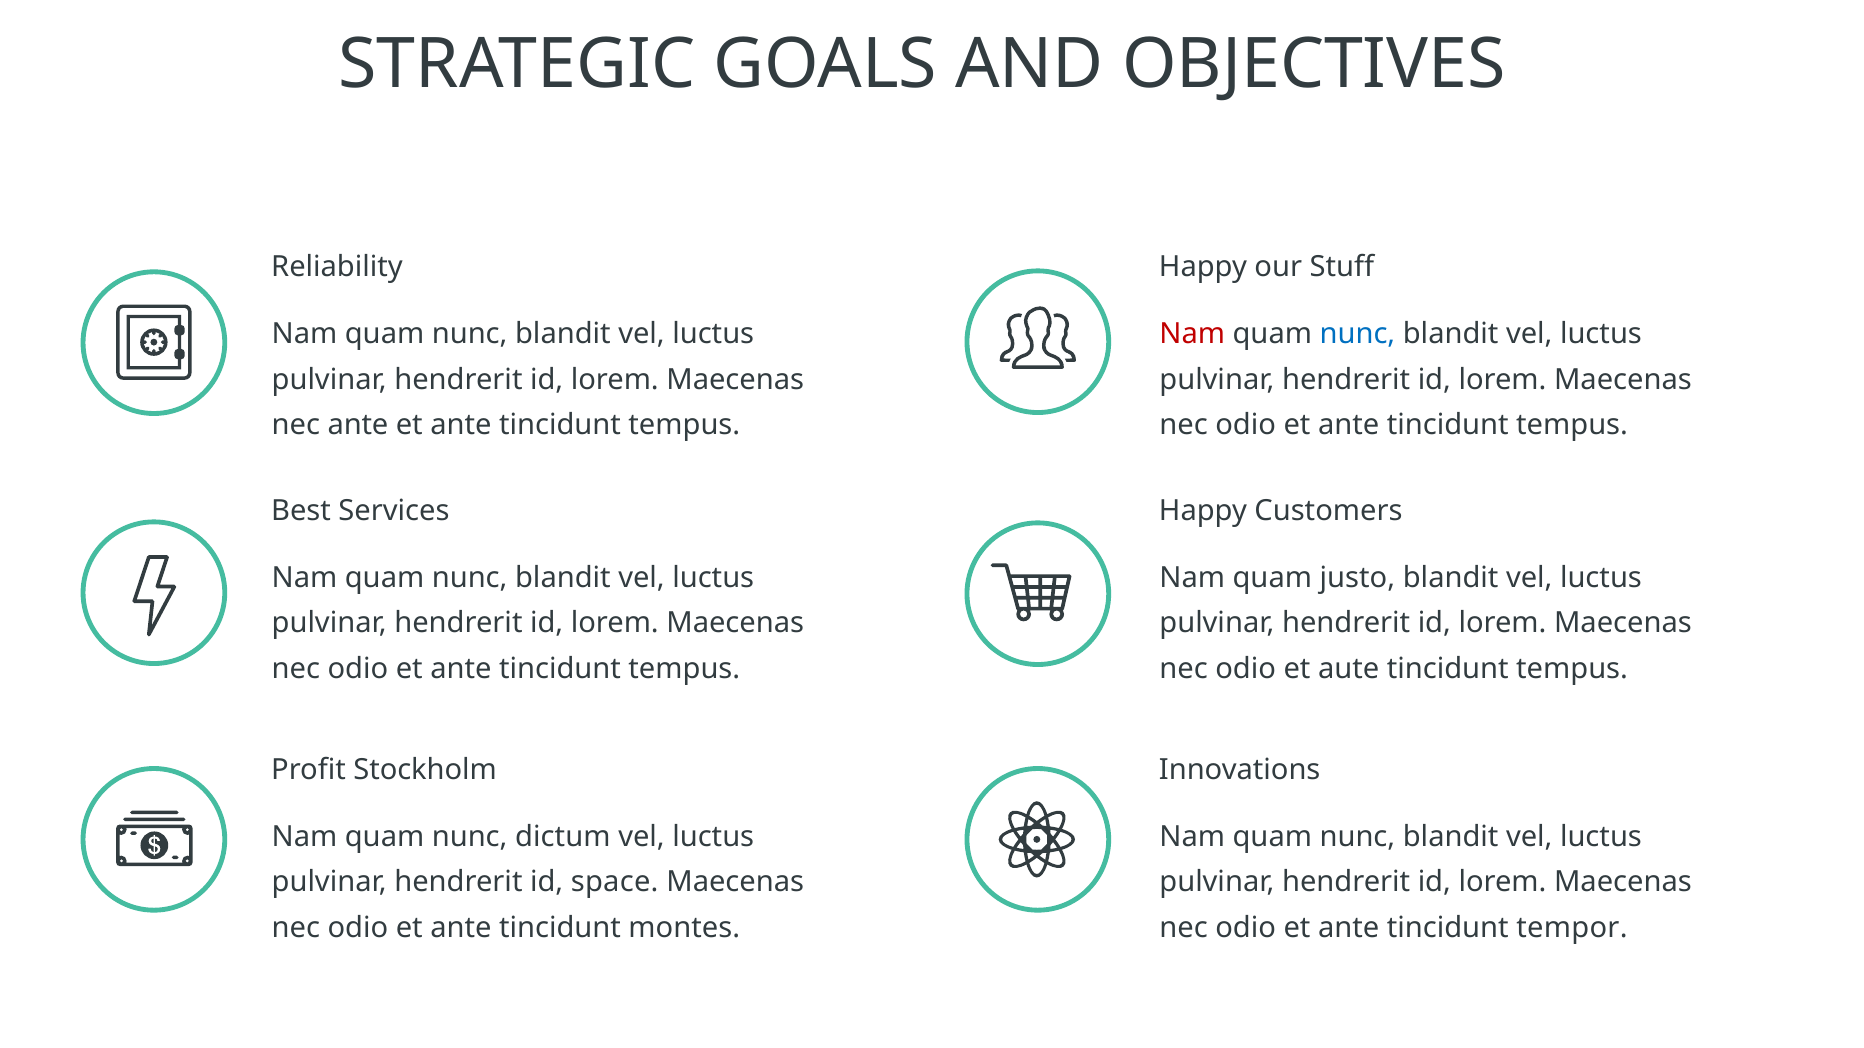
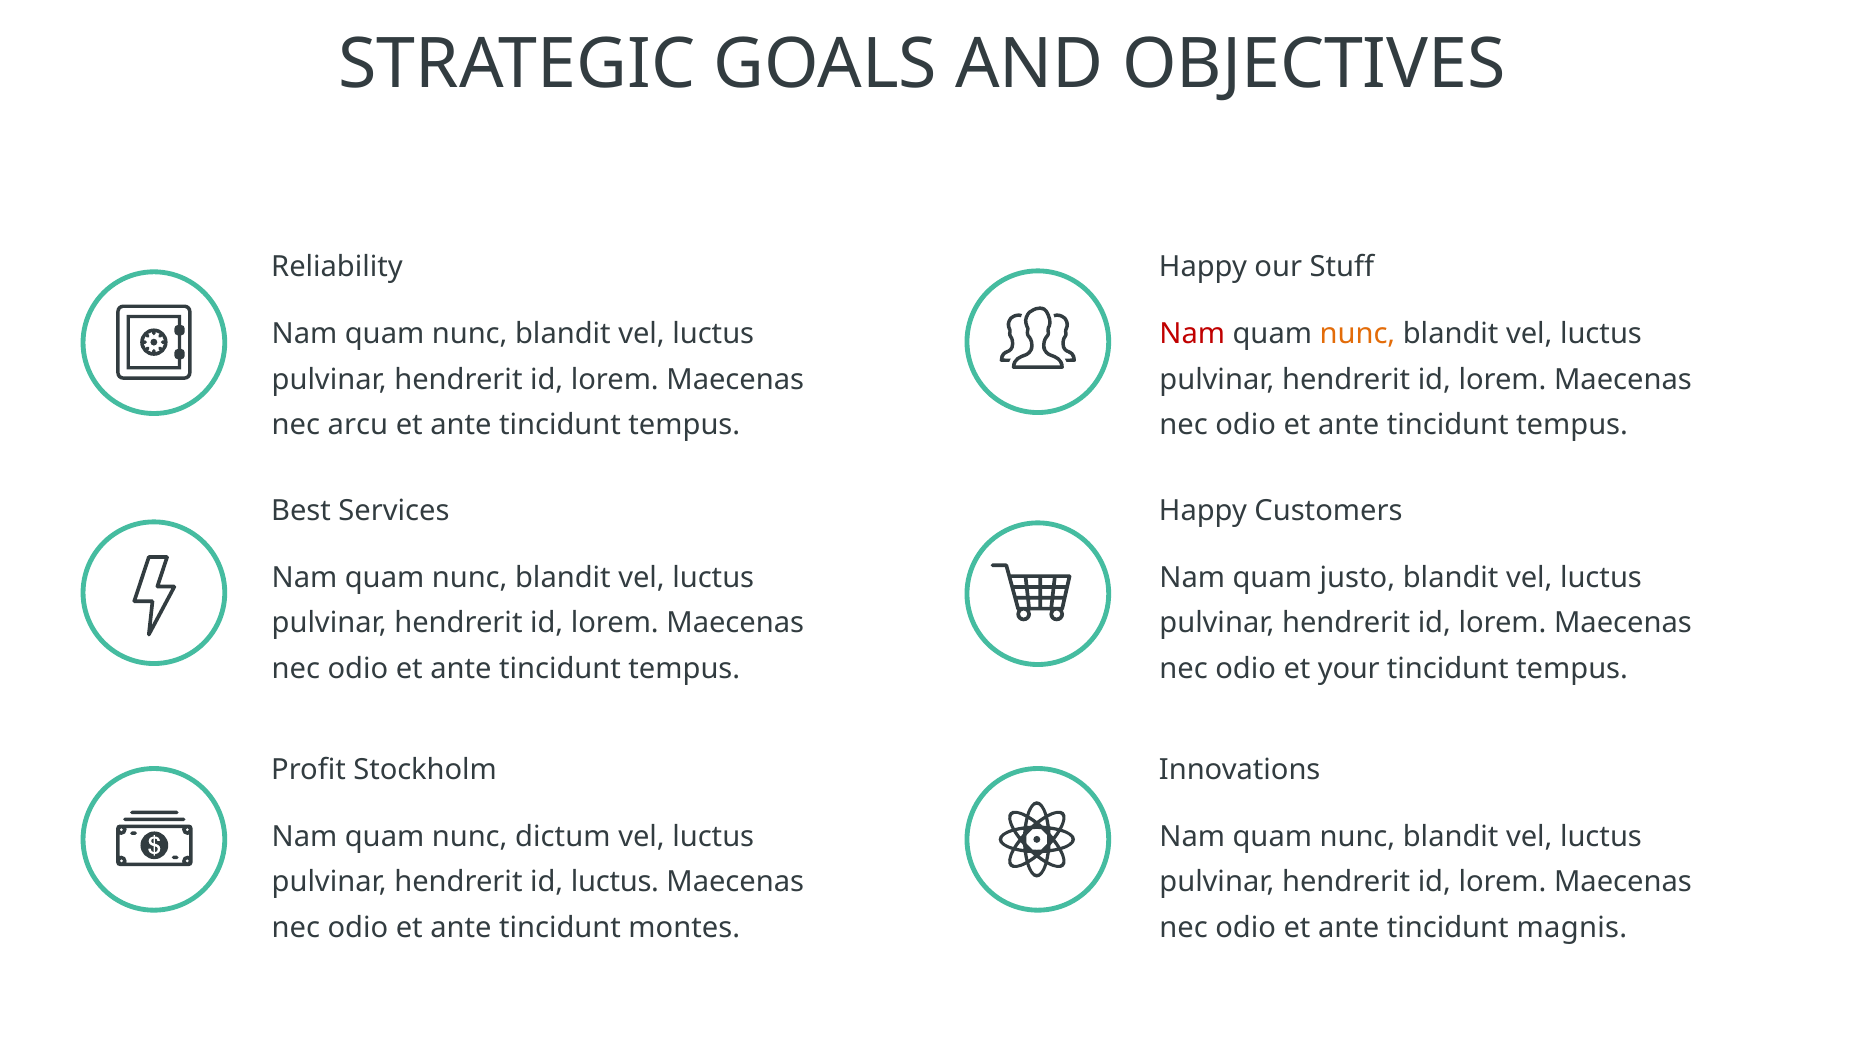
nunc at (1357, 334) colour: blue -> orange
nec ante: ante -> arcu
aute: aute -> your
id space: space -> luctus
tempor: tempor -> magnis
